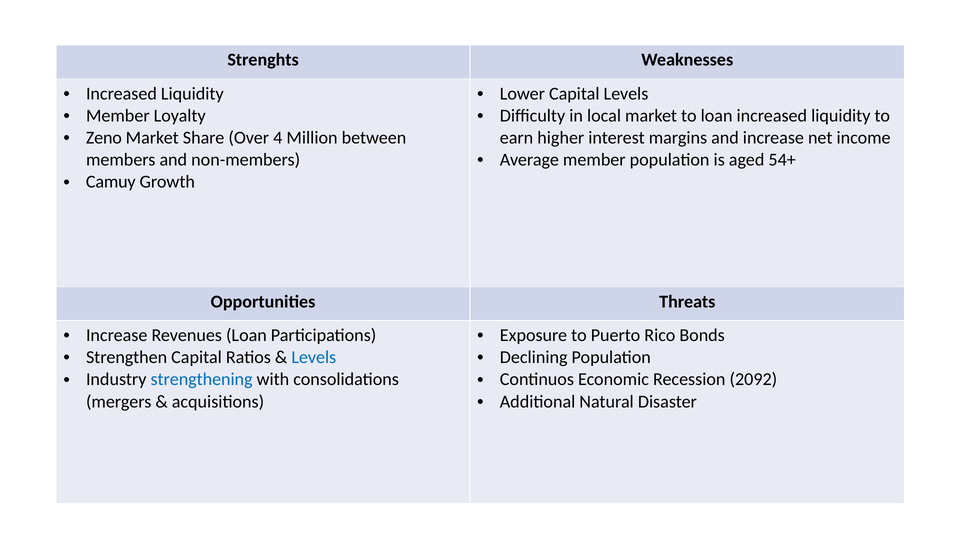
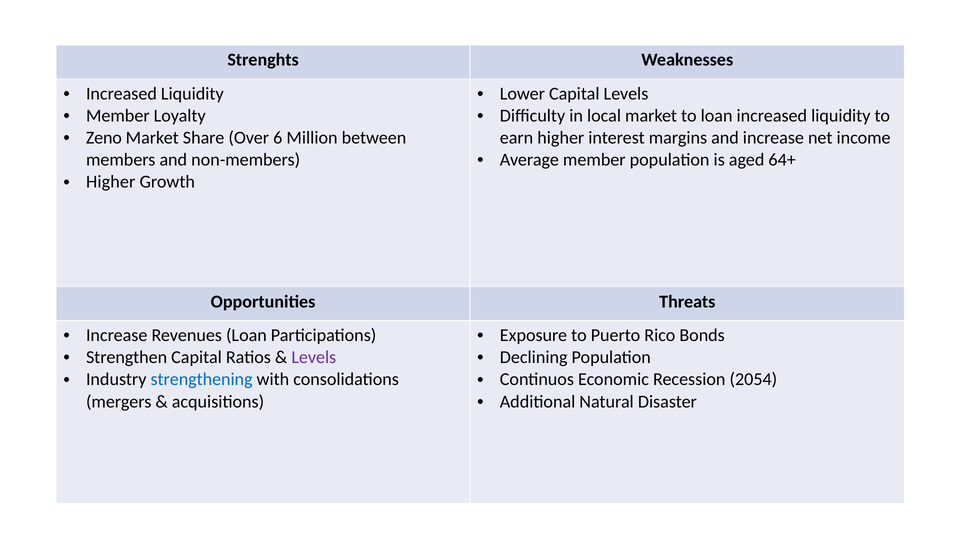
4: 4 -> 6
54+: 54+ -> 64+
Camuy at (111, 182): Camuy -> Higher
Levels at (314, 357) colour: blue -> purple
2092: 2092 -> 2054
